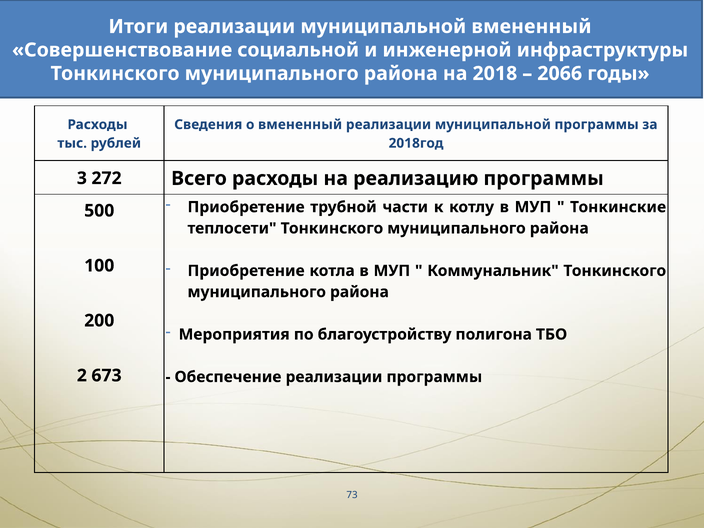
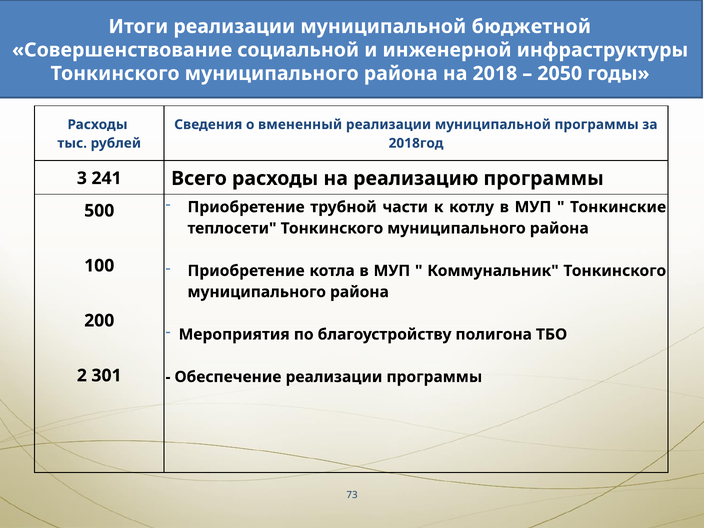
муниципальной вмененный: вмененный -> бюджетной
2066: 2066 -> 2050
272: 272 -> 241
673: 673 -> 301
